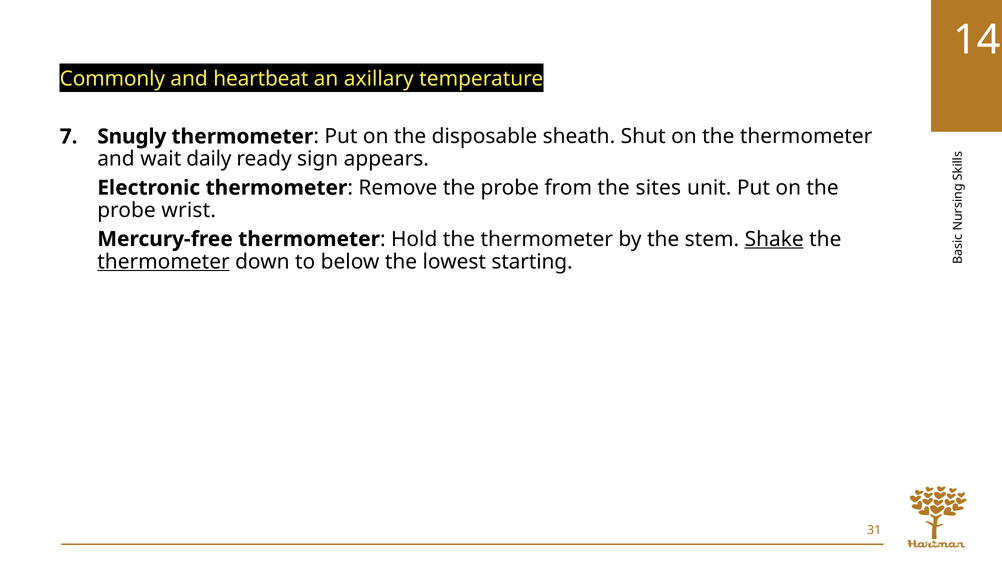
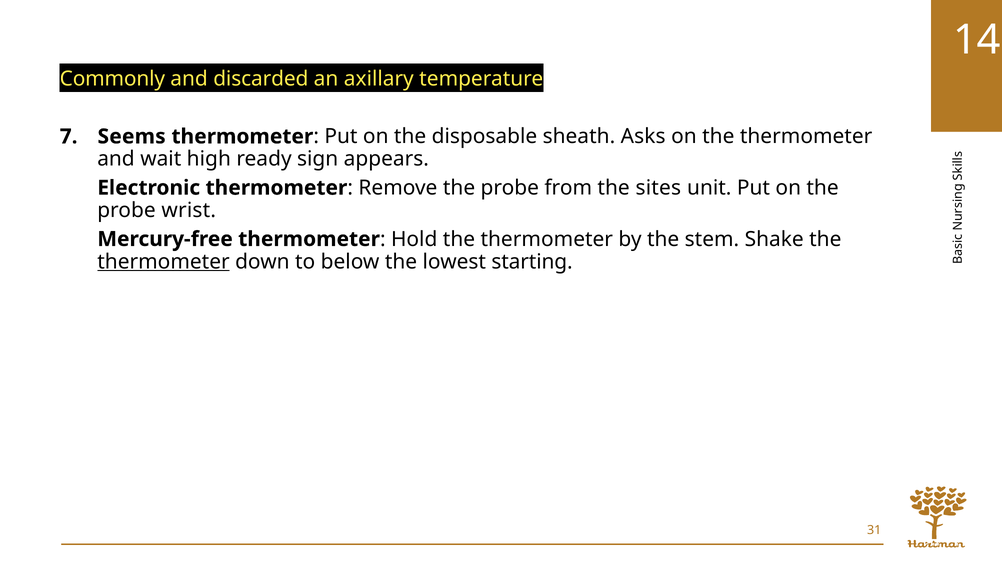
heartbeat: heartbeat -> discarded
Snugly: Snugly -> Seems
Shut: Shut -> Asks
daily: daily -> high
Shake underline: present -> none
